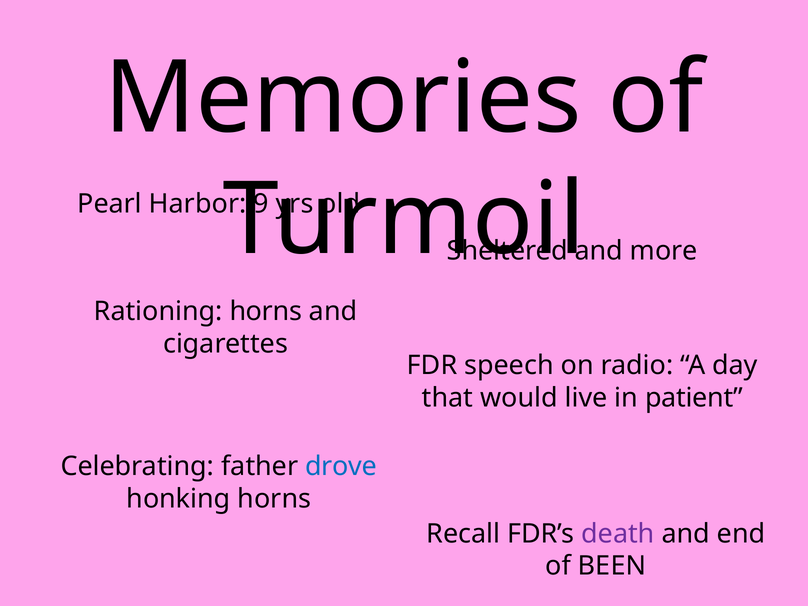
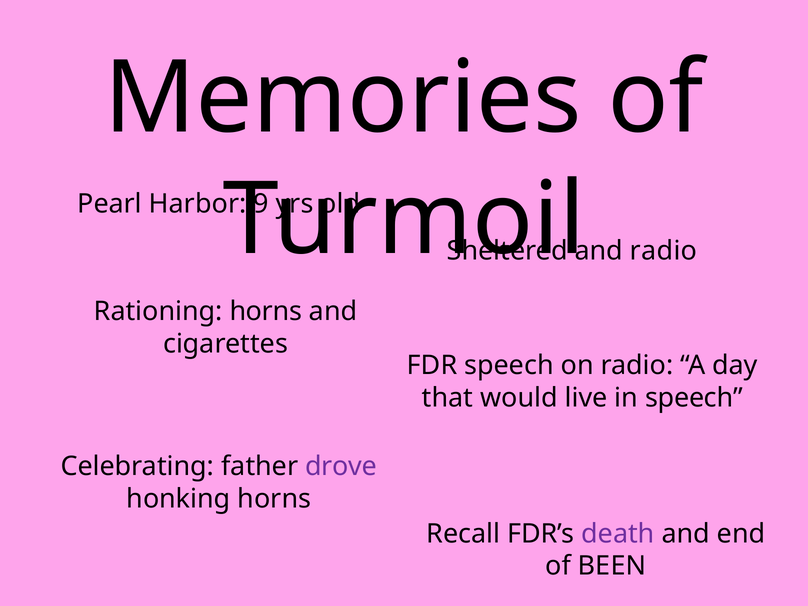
and more: more -> radio
in patient: patient -> speech
drove colour: blue -> purple
